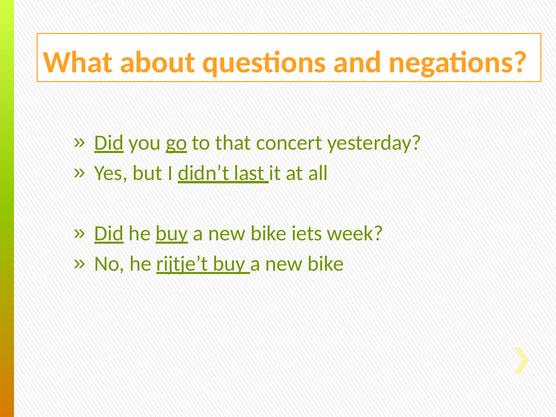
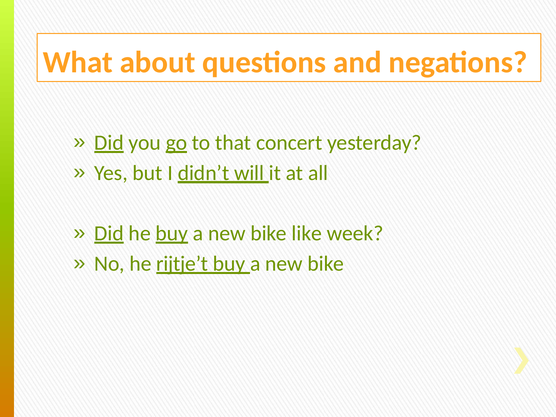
last: last -> will
iets: iets -> like
